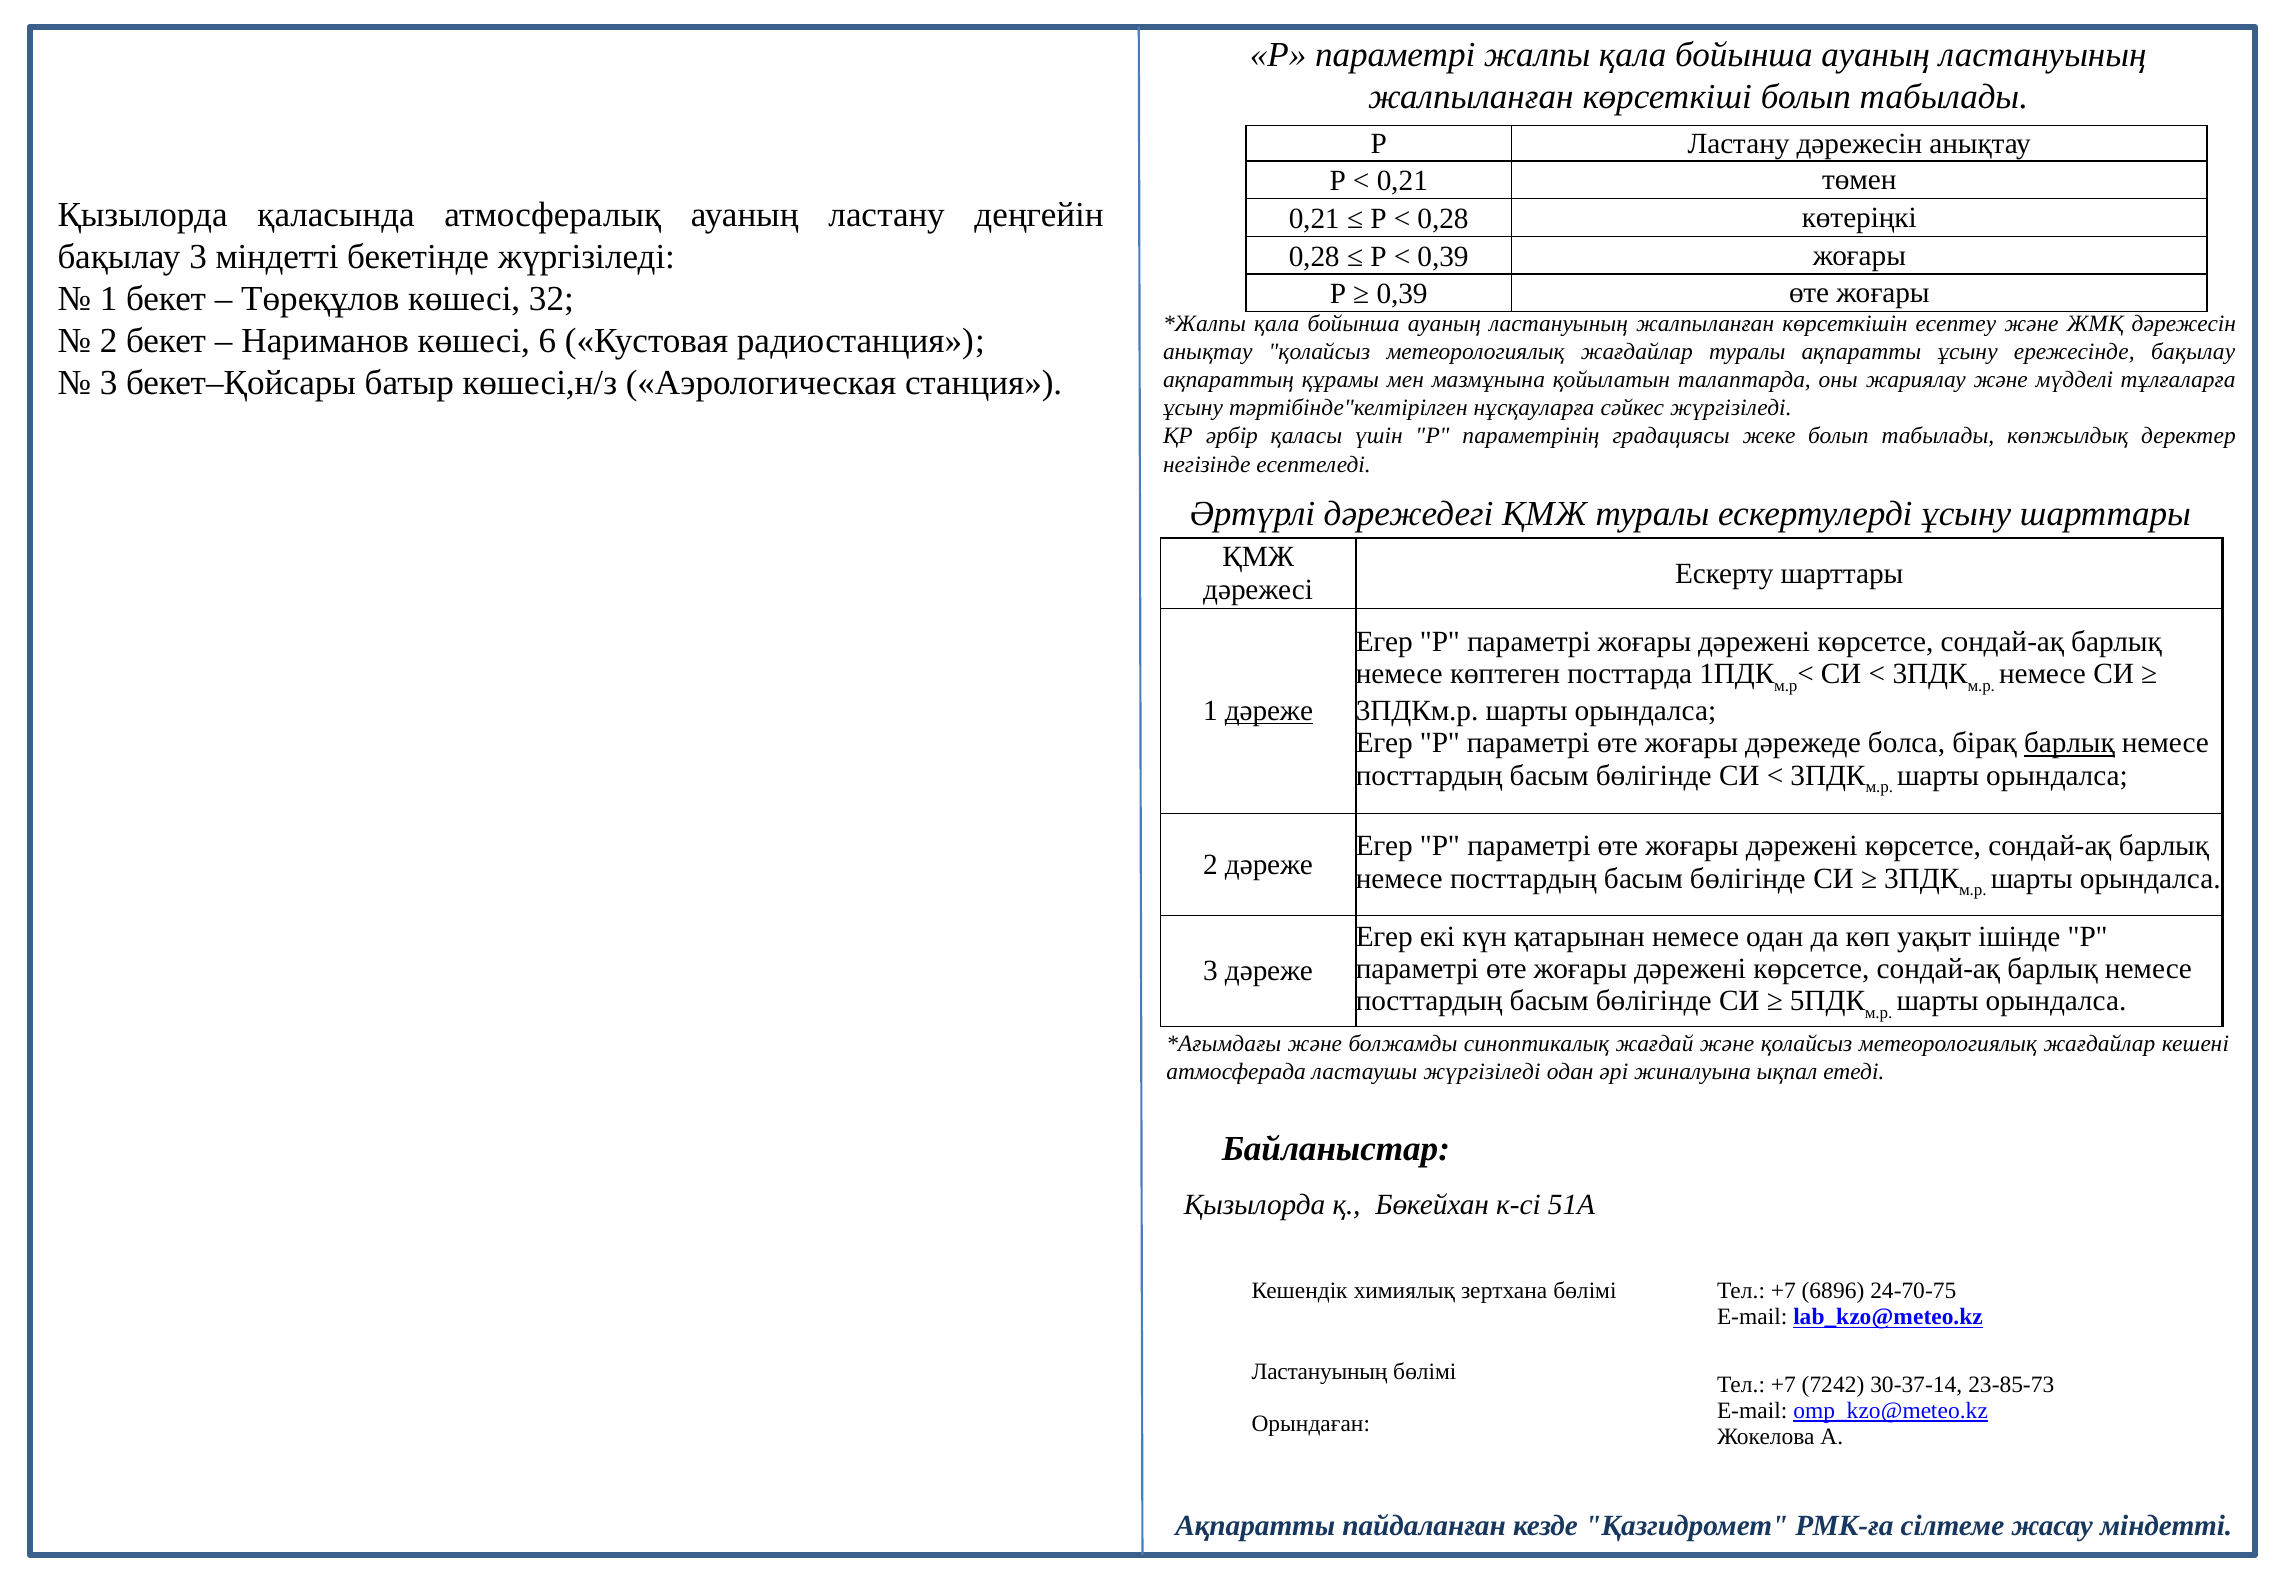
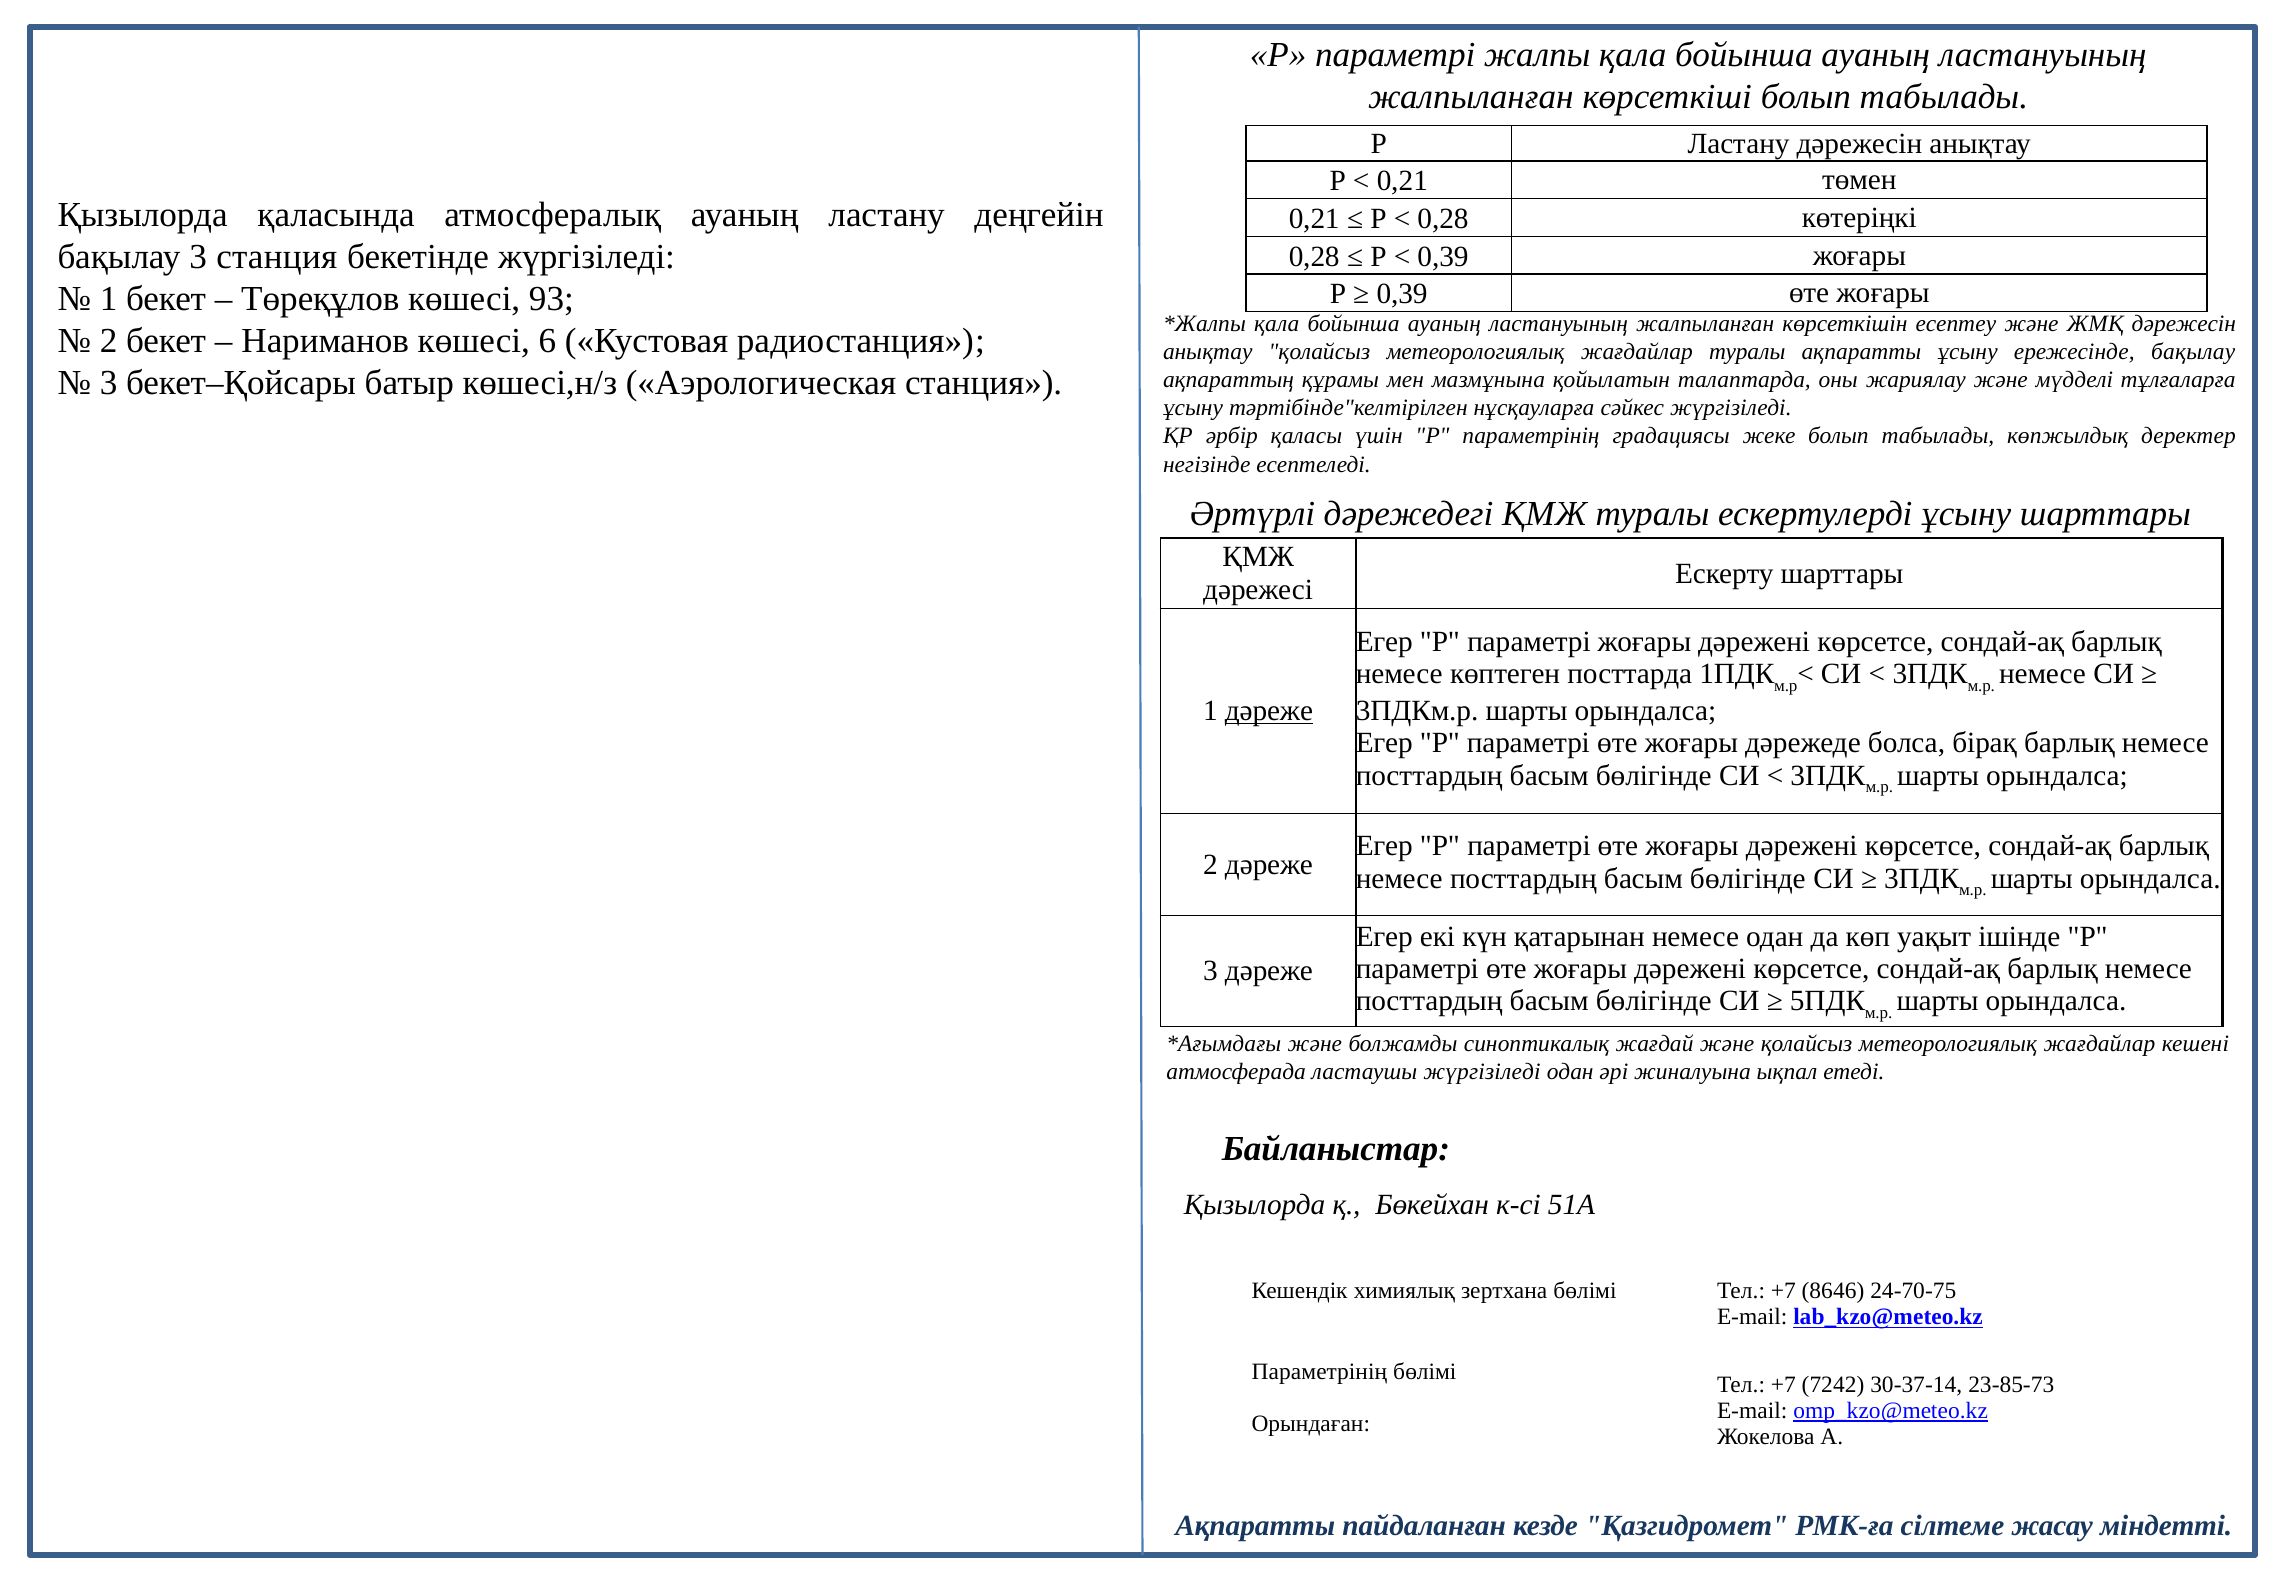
3 міндетті: міндетті -> станция
32: 32 -> 93
барлық at (2069, 743) underline: present -> none
6896: 6896 -> 8646
Ластануының at (1320, 1371): Ластануының -> Параметрінің
